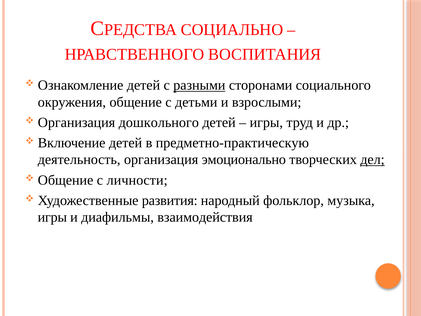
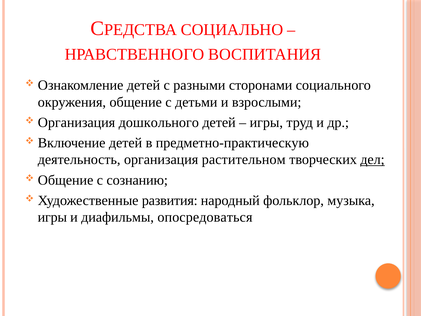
разными underline: present -> none
эмоционально: эмоционально -> растительном
личности: личности -> сознанию
взаимодействия: взаимодействия -> опосредоваться
